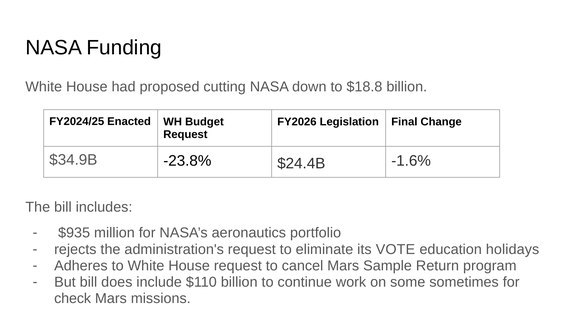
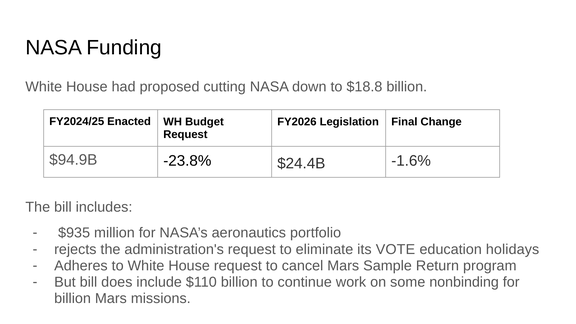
$34.9B: $34.9B -> $94.9B
sometimes: sometimes -> nonbinding
check at (73, 298): check -> billion
